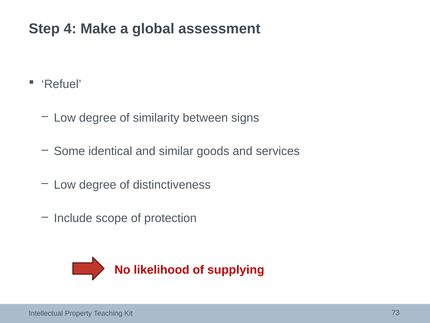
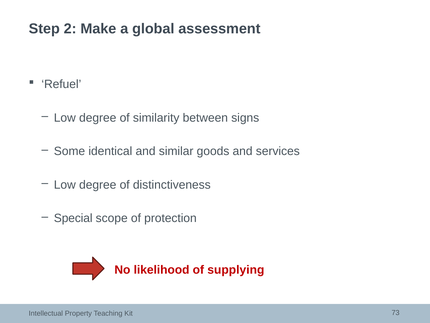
4: 4 -> 2
Include: Include -> Special
